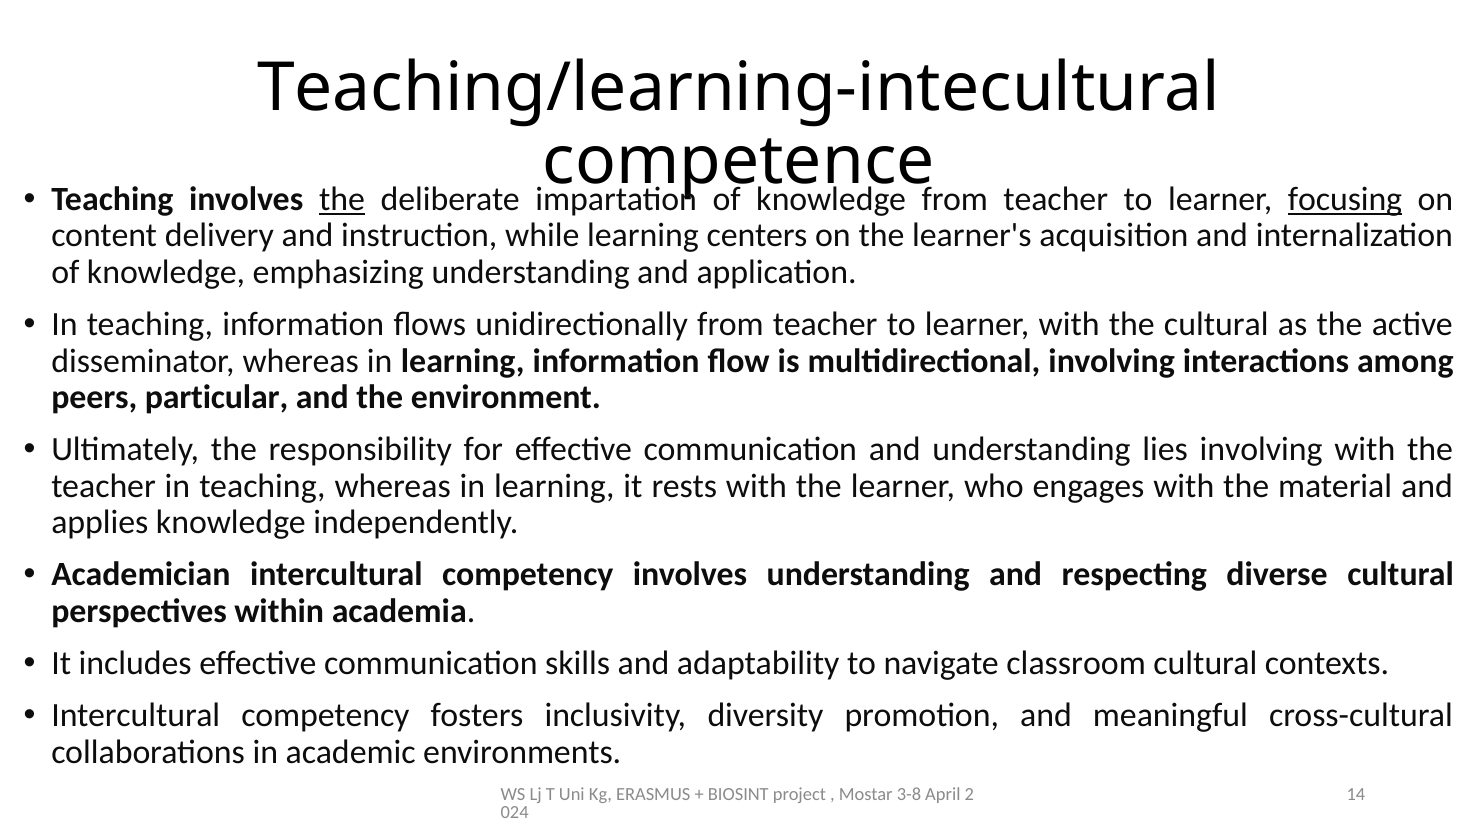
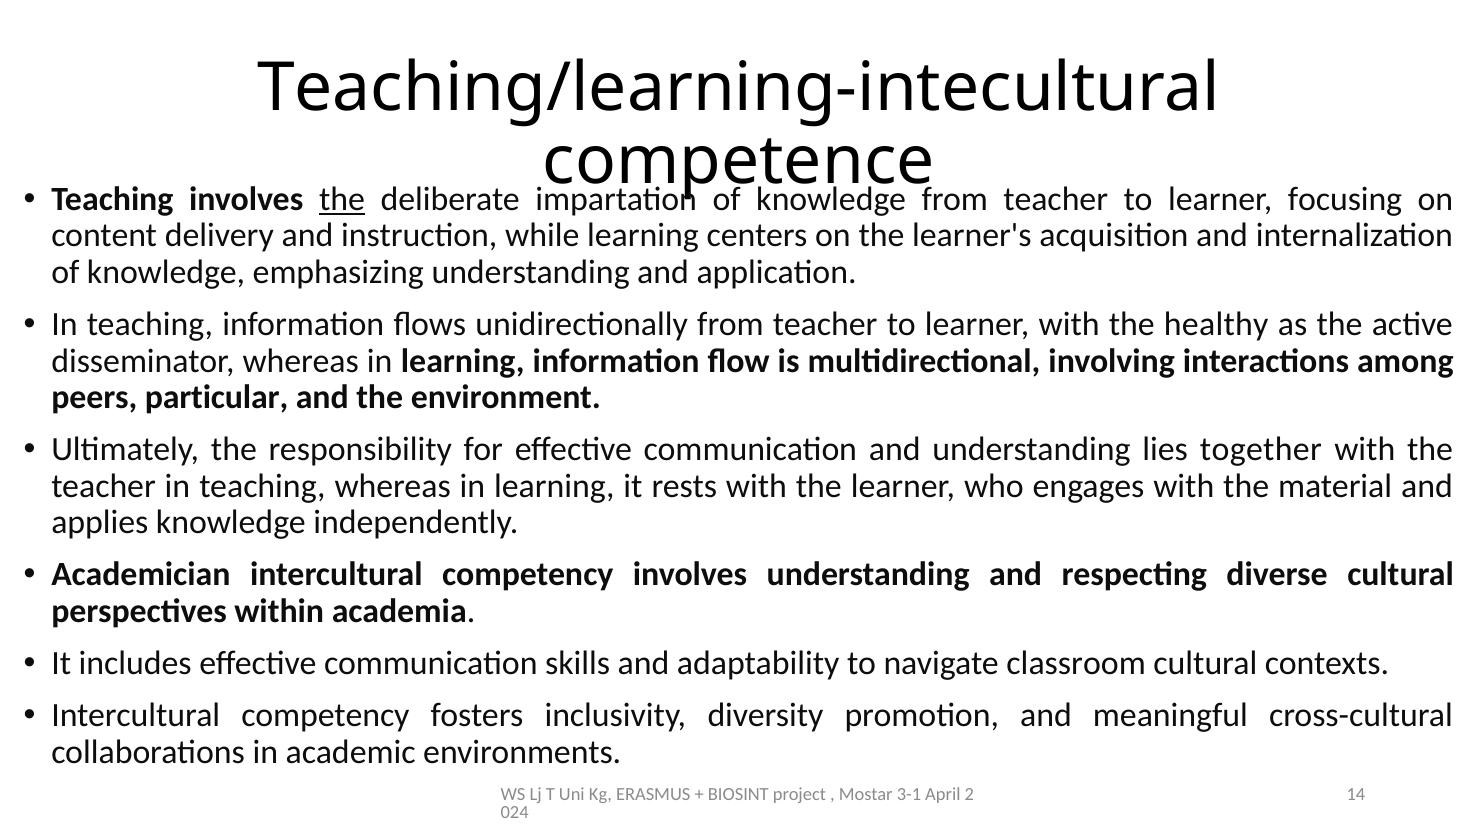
focusing underline: present -> none
the cultural: cultural -> healthy
lies involving: involving -> together
3-8: 3-8 -> 3-1
